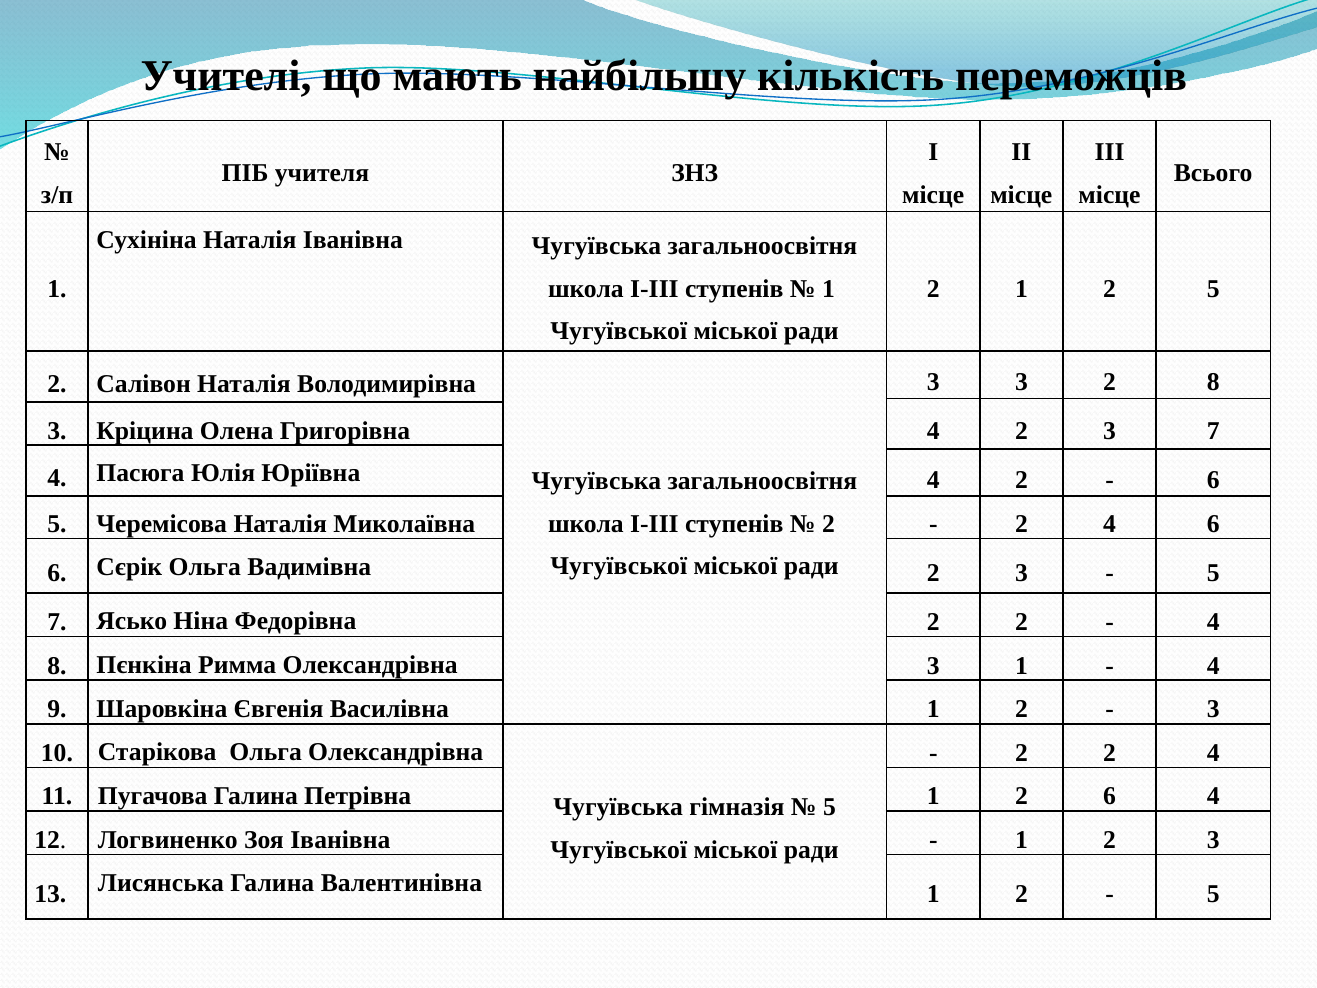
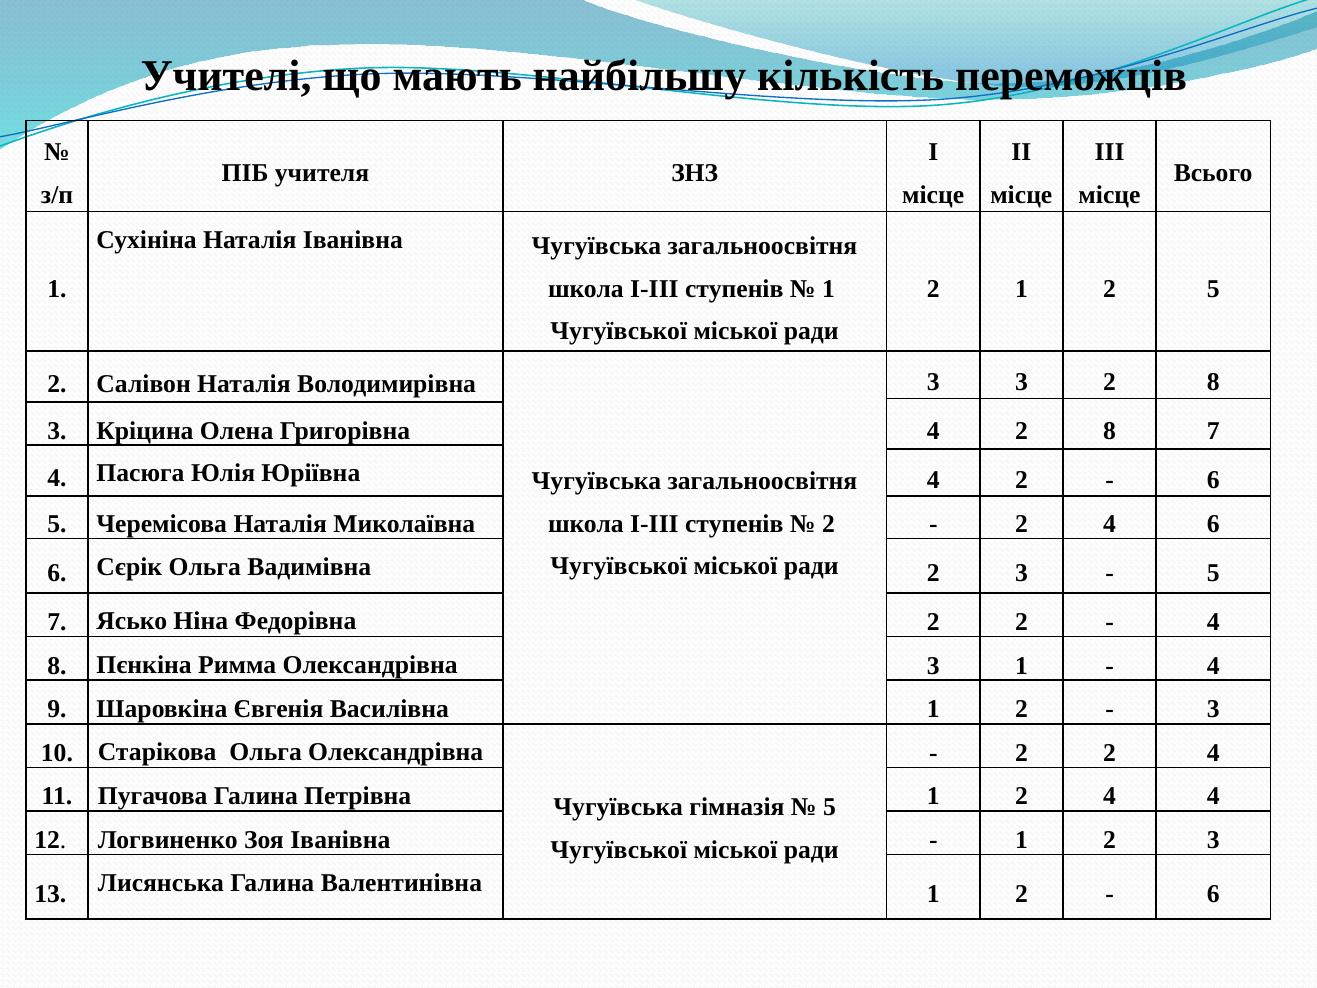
4 2 3: 3 -> 8
1 2 6: 6 -> 4
5 at (1213, 894): 5 -> 6
